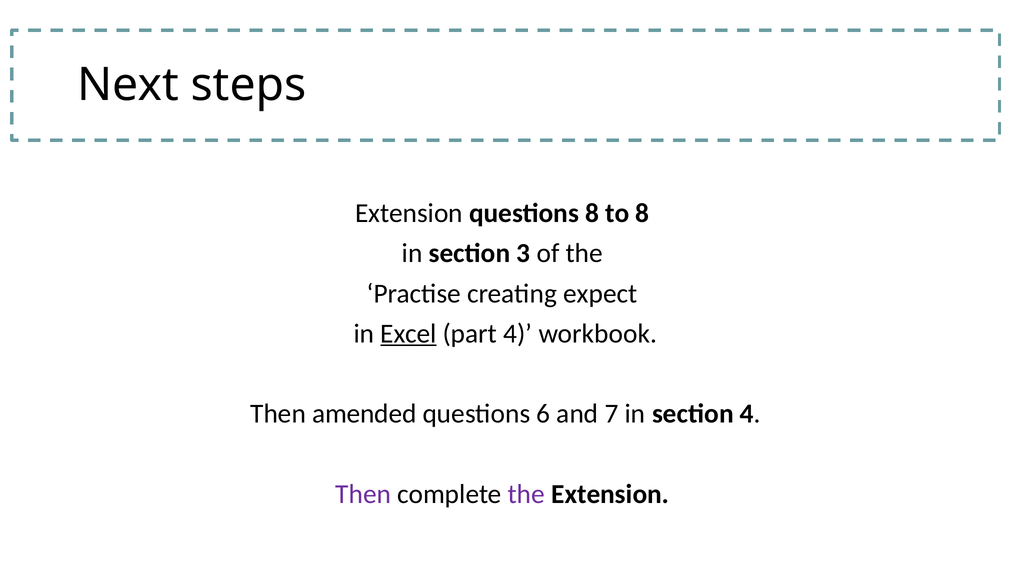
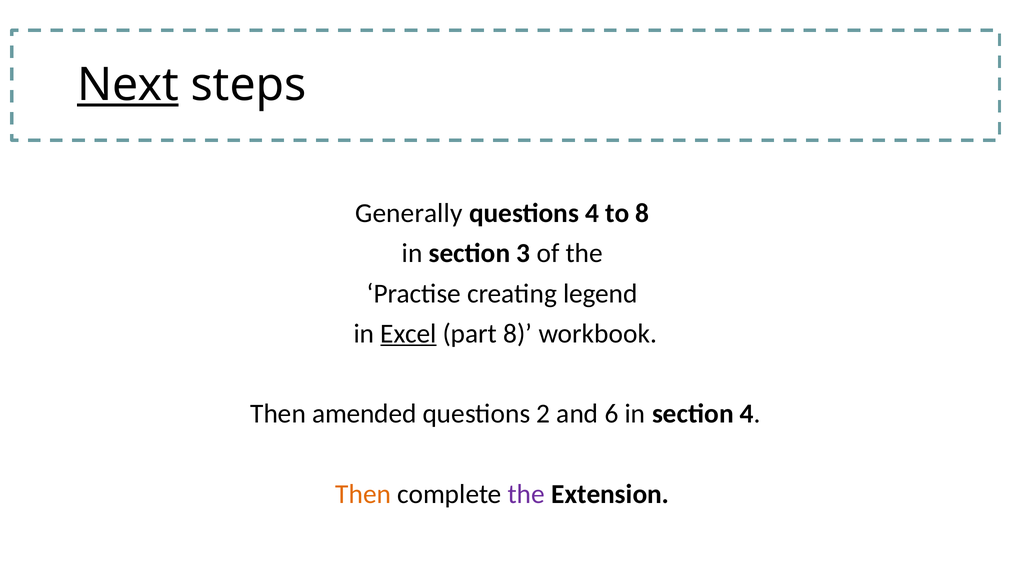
Next underline: none -> present
Extension at (409, 213): Extension -> Generally
questions 8: 8 -> 4
expect: expect -> legend
part 4: 4 -> 8
6: 6 -> 2
7: 7 -> 6
Then at (363, 494) colour: purple -> orange
